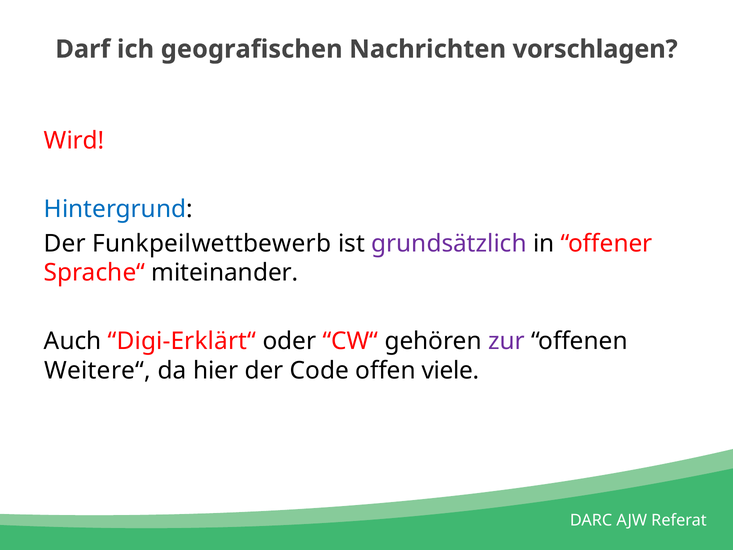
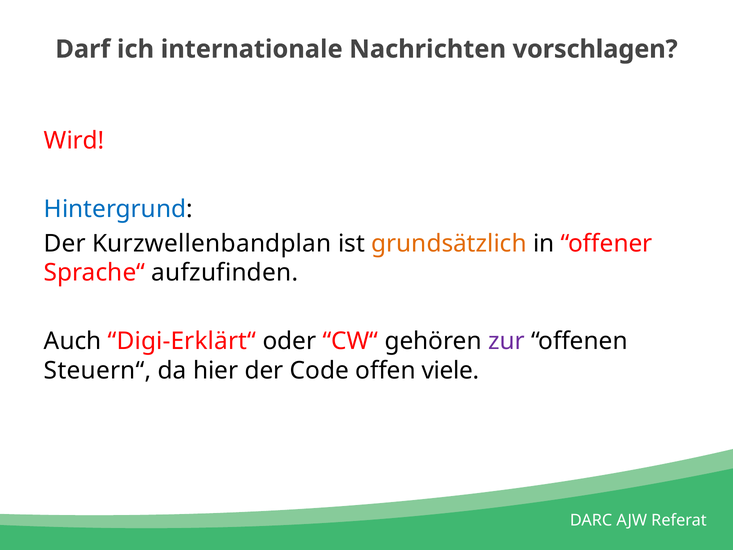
geografischen: geografischen -> internationale
Funkpeilwettbewerb: Funkpeilwettbewerb -> Kurzwellenbandplan
grundsätzlich colour: purple -> orange
miteinander: miteinander -> aufzufinden
Weitere“: Weitere“ -> Steuern“
